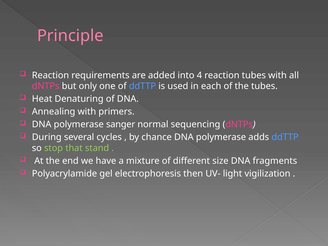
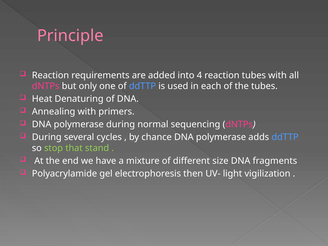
polymerase sanger: sanger -> during
